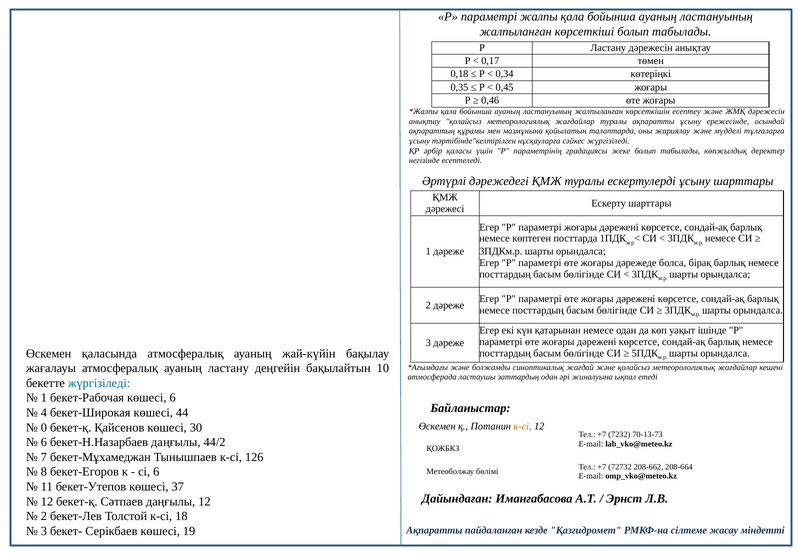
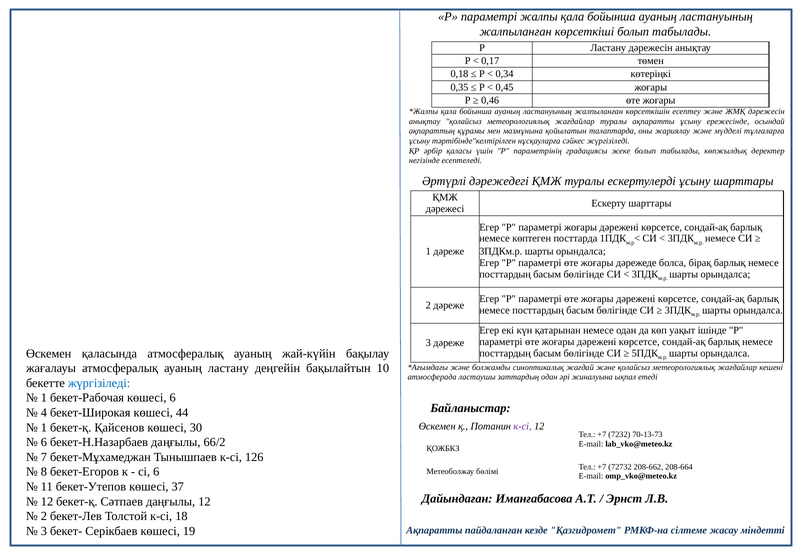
к-сі at (523, 427) colour: orange -> purple
0 at (44, 428): 0 -> 1
44/2: 44/2 -> 66/2
